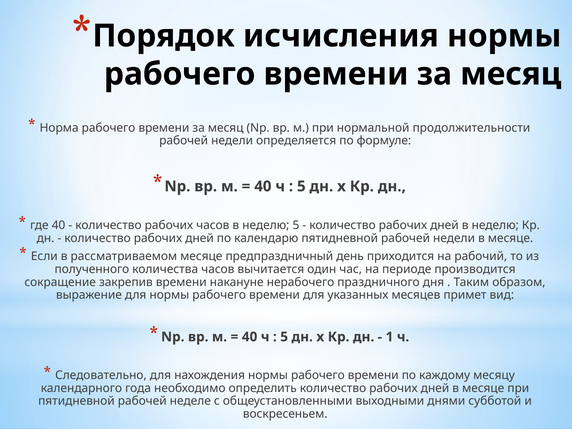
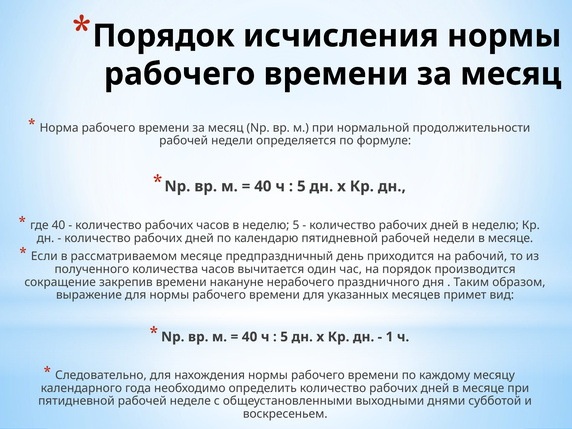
на периоде: периоде -> порядок
